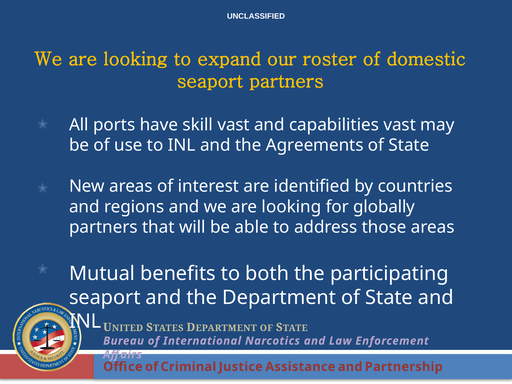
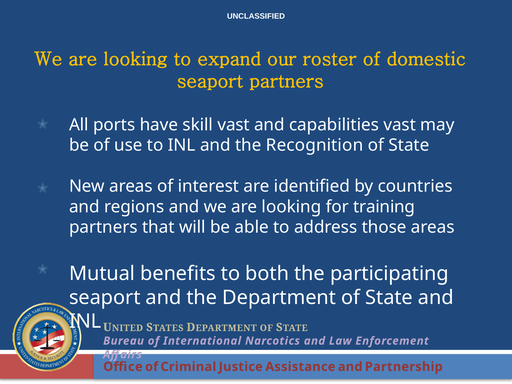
Agreements: Agreements -> Recognition
globally: globally -> training
